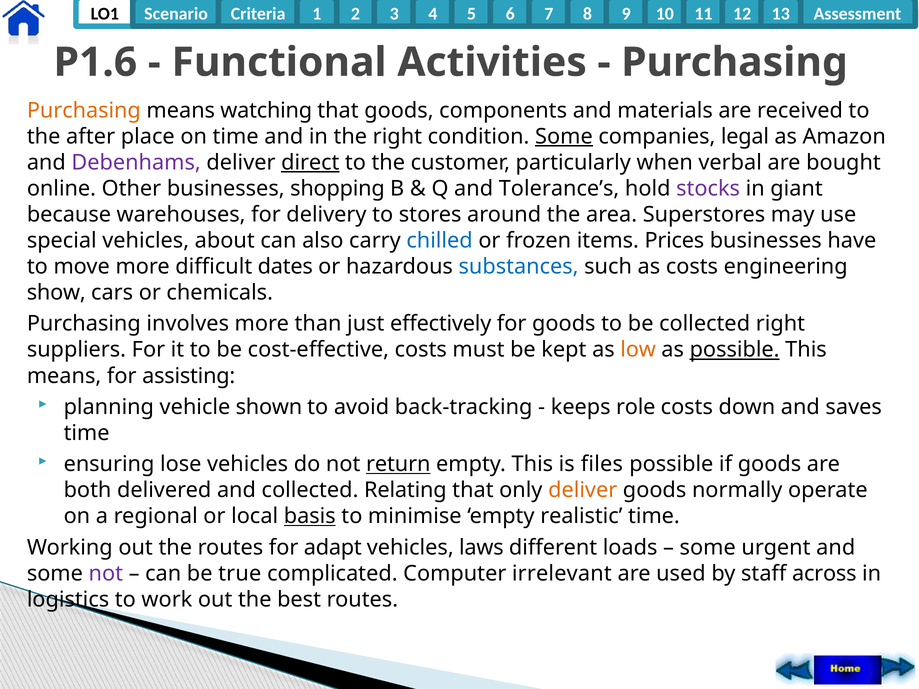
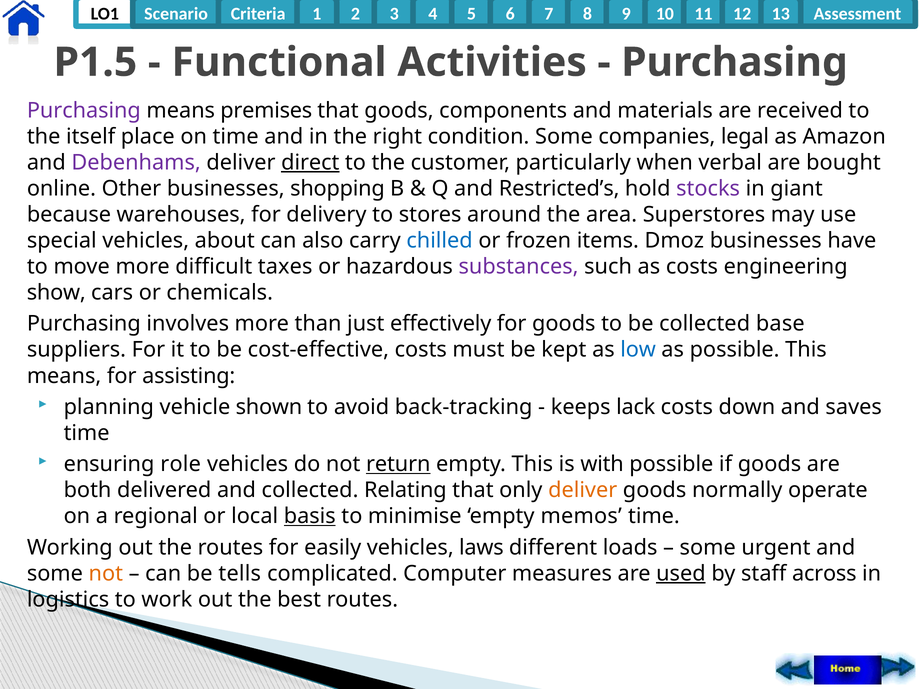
P1.6: P1.6 -> P1.5
Purchasing at (84, 110) colour: orange -> purple
watching: watching -> premises
after: after -> itself
Some at (564, 136) underline: present -> none
Tolerance’s: Tolerance’s -> Restricted’s
Prices: Prices -> Dmoz
dates: dates -> taxes
substances colour: blue -> purple
collected right: right -> base
low colour: orange -> blue
possible at (735, 350) underline: present -> none
role: role -> lack
lose: lose -> role
files: files -> with
realistic: realistic -> memos
adapt: adapt -> easily
not at (106, 574) colour: purple -> orange
true: true -> tells
irrelevant: irrelevant -> measures
used underline: none -> present
